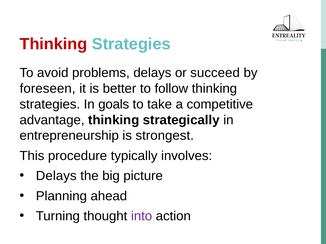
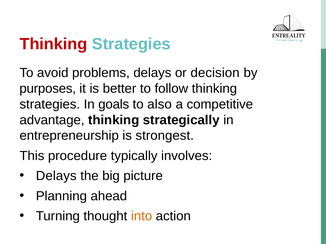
succeed: succeed -> decision
foreseen: foreseen -> purposes
take: take -> also
into colour: purple -> orange
